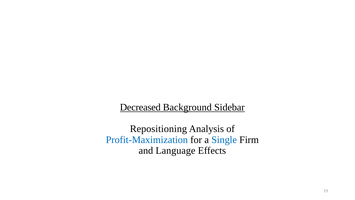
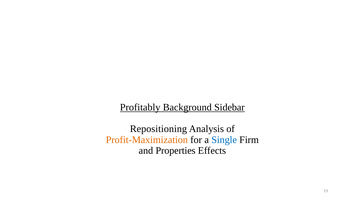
Decreased: Decreased -> Profitably
Profit-Maximization colour: blue -> orange
Language: Language -> Properties
